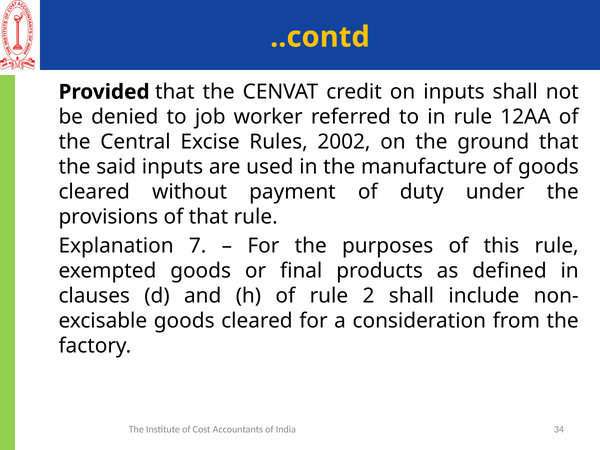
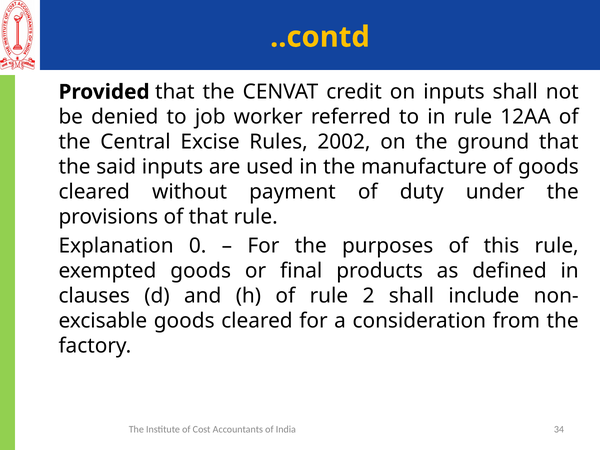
7: 7 -> 0
